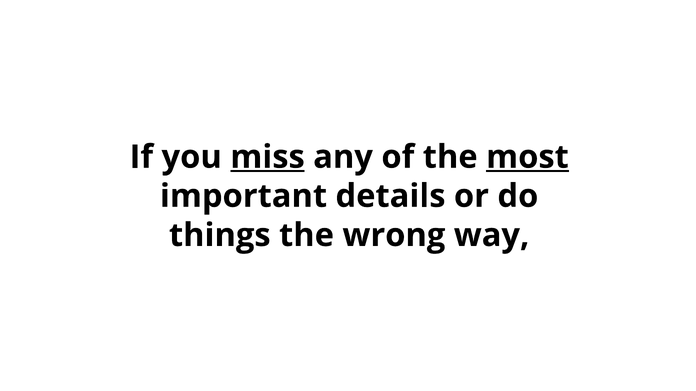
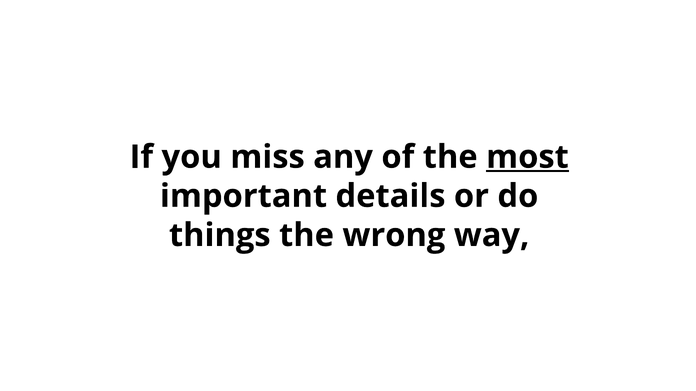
miss underline: present -> none
